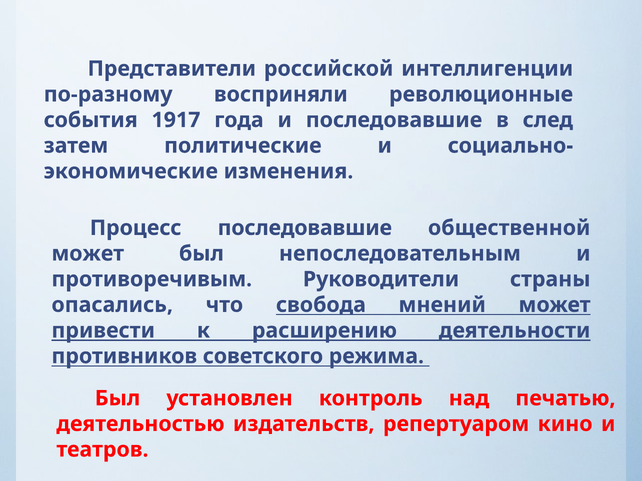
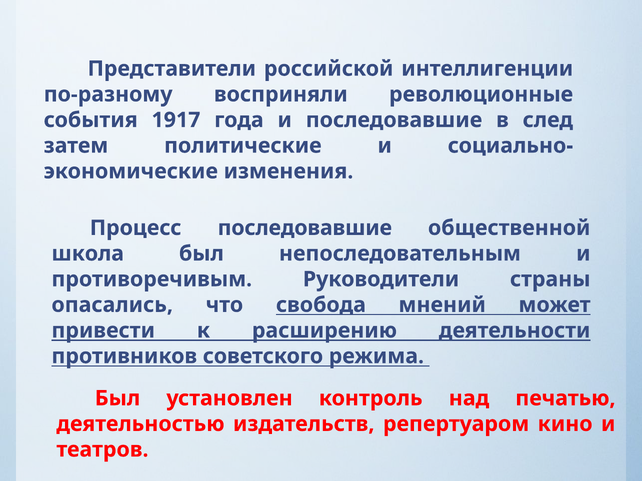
может at (88, 254): может -> школа
